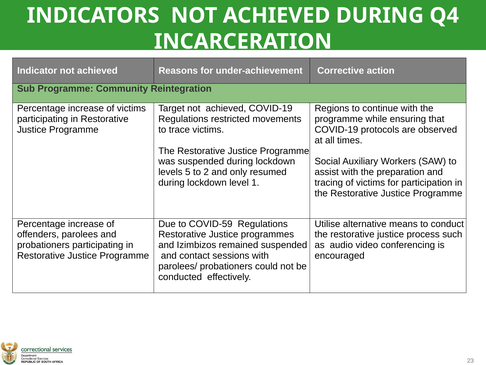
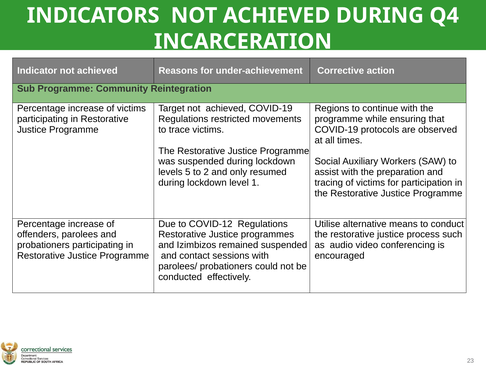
COVID-59: COVID-59 -> COVID-12
